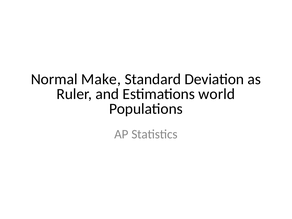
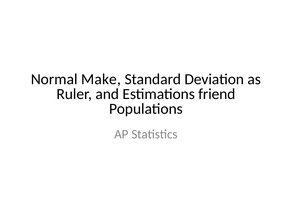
world: world -> friend
